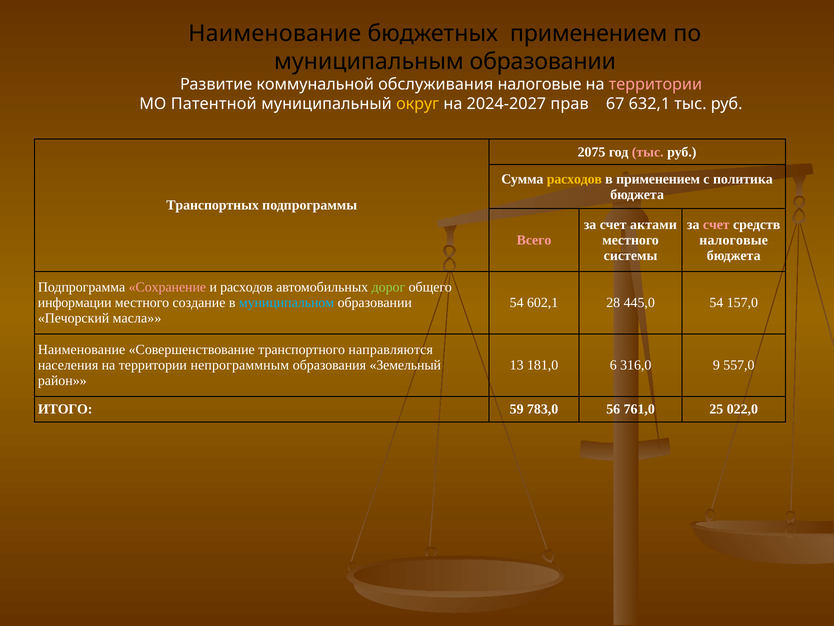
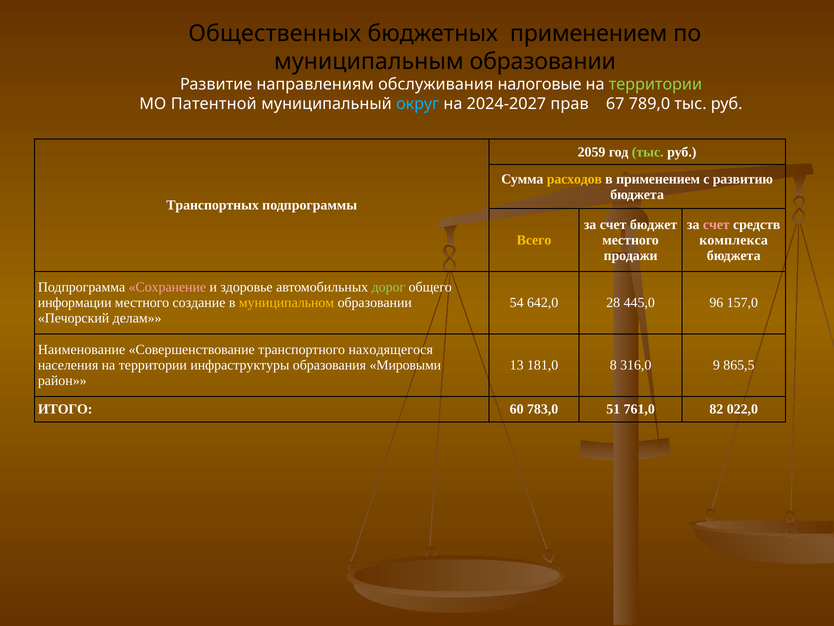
Наименование at (275, 33): Наименование -> Общественных
коммунальной: коммунальной -> направлениям
территории at (655, 84) colour: pink -> light green
округ colour: yellow -> light blue
632,1: 632,1 -> 789,0
2075: 2075 -> 2059
тыс at (648, 152) colour: pink -> light green
политика: политика -> развитию
актами: актами -> бюджет
Всего colour: pink -> yellow
налоговые at (734, 240): налоговые -> комплекса
системы: системы -> продажи
и расходов: расходов -> здоровье
муниципальном colour: light blue -> yellow
602,1: 602,1 -> 642,0
445,0 54: 54 -> 96
масла: масла -> делам
направляются: направляются -> находящегося
непрограммным: непрограммным -> инфраструктуры
Земельный: Земельный -> Мировыми
6: 6 -> 8
557,0: 557,0 -> 865,5
59: 59 -> 60
56: 56 -> 51
25: 25 -> 82
